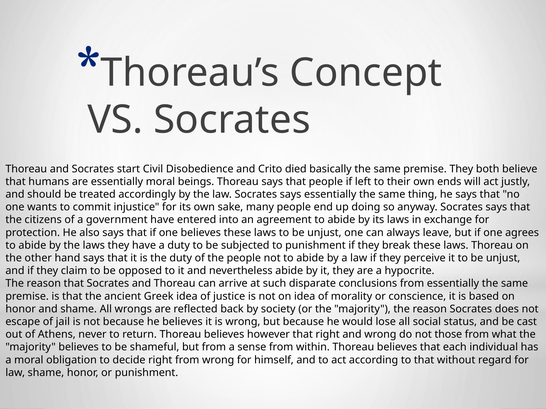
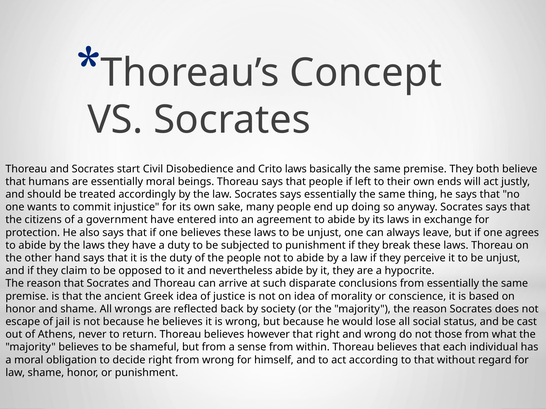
Crito died: died -> laws
